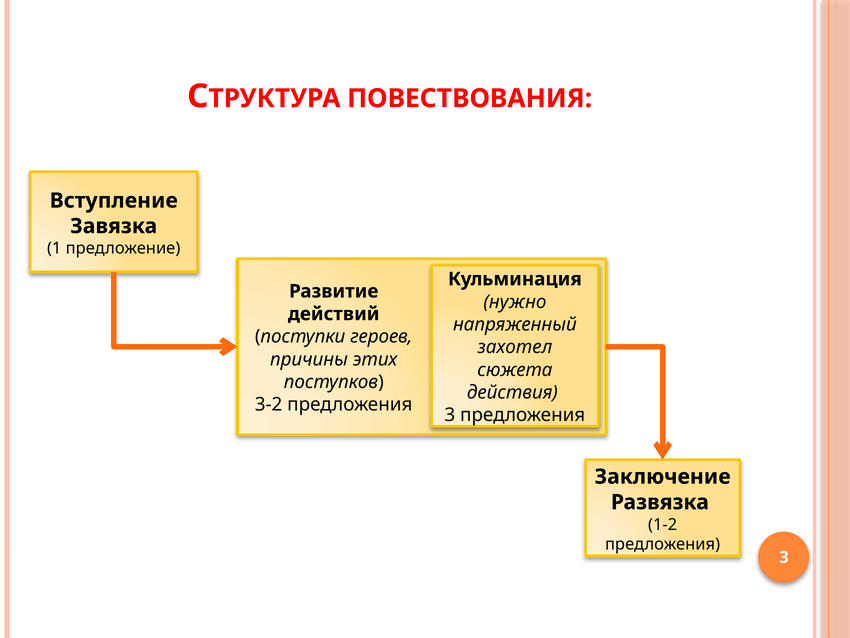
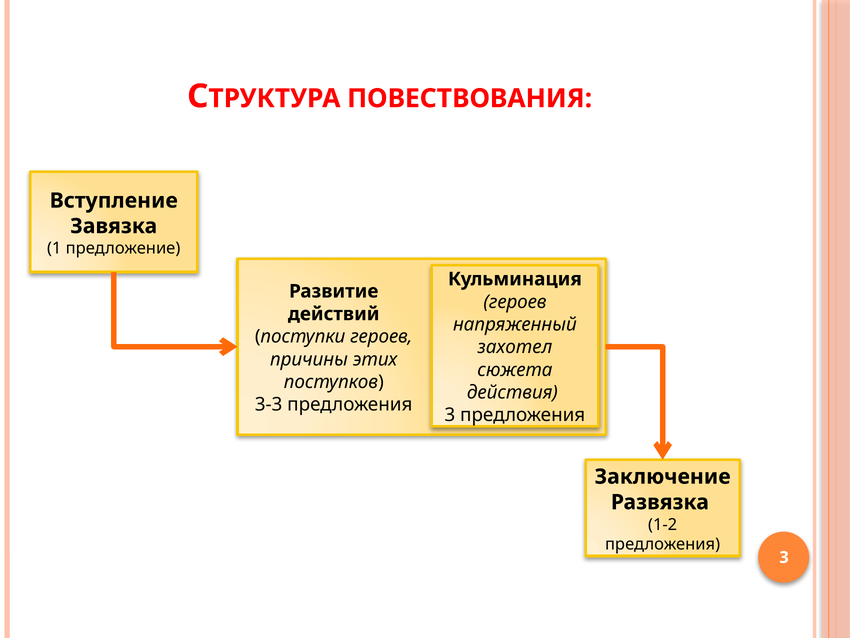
нужно at (515, 302): нужно -> героев
3-2: 3-2 -> 3-3
